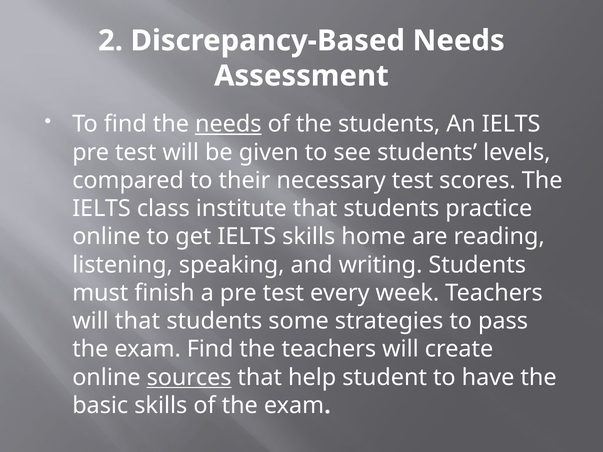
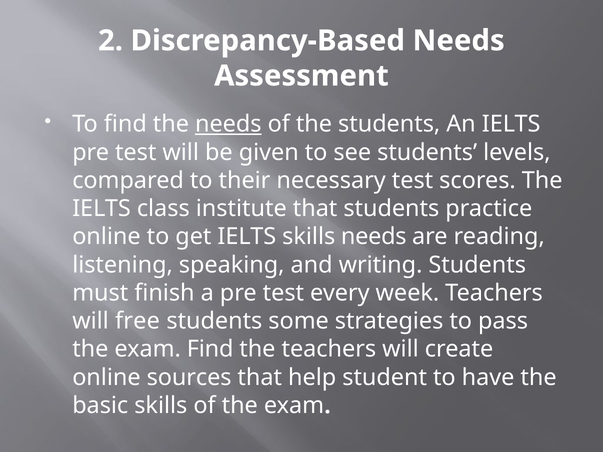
skills home: home -> needs
will that: that -> free
sources underline: present -> none
